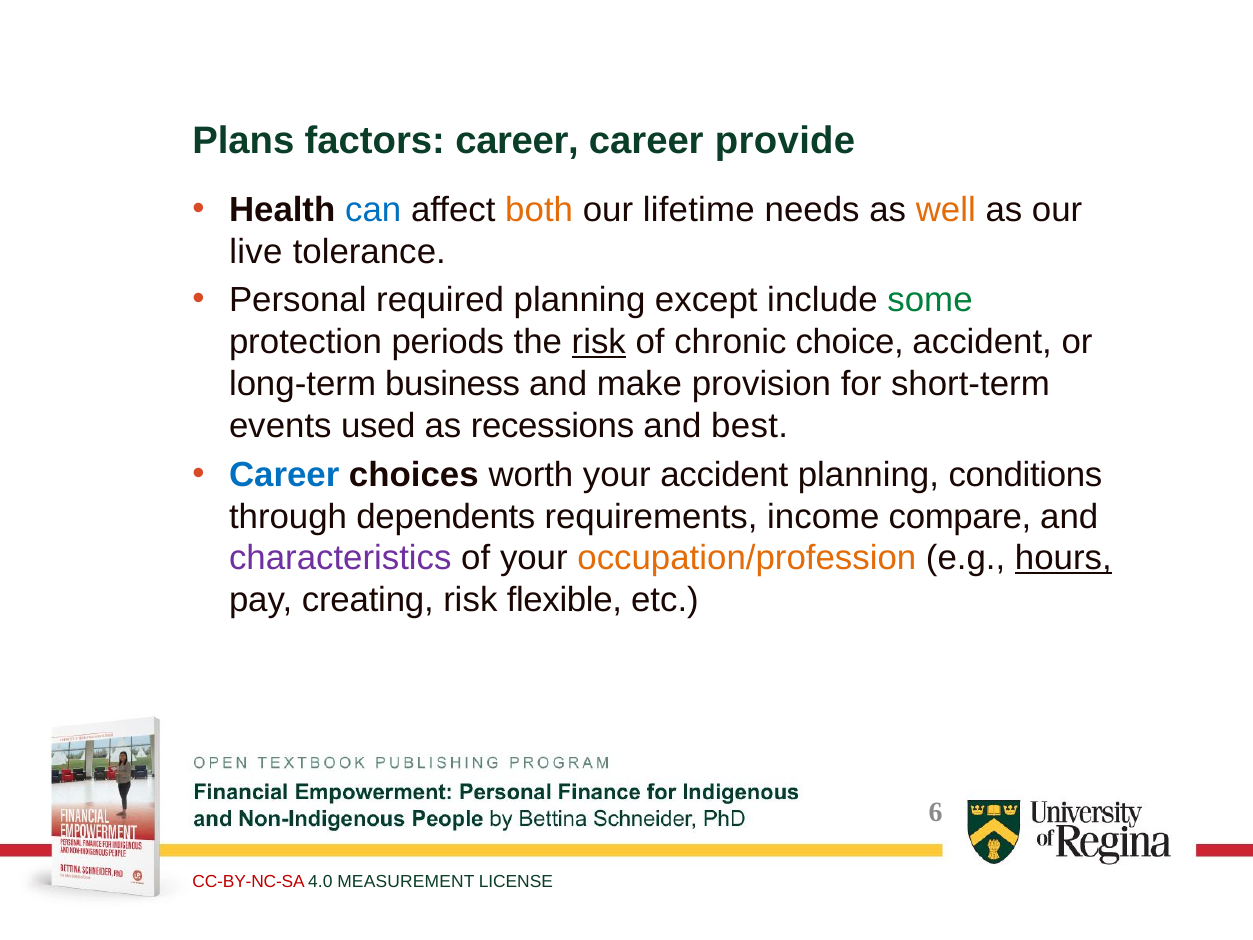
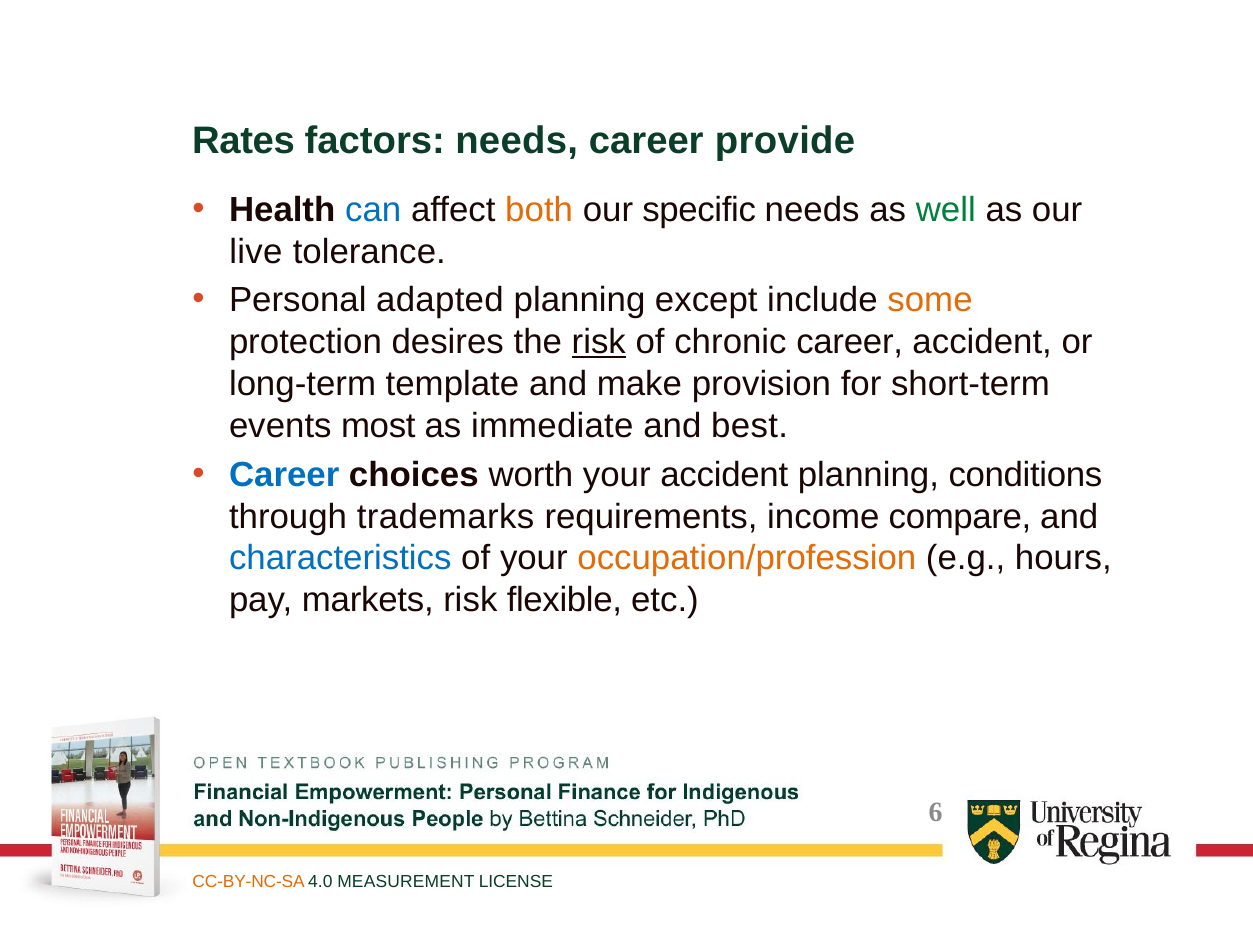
Plans: Plans -> Rates
factors career: career -> needs
lifetime: lifetime -> specific
well colour: orange -> green
required: required -> adapted
some colour: green -> orange
periods: periods -> desires
chronic choice: choice -> career
business: business -> template
used: used -> most
recessions: recessions -> immediate
dependents: dependents -> trademarks
characteristics colour: purple -> blue
hours underline: present -> none
creating: creating -> markets
CC-BY-NC-SA colour: red -> orange
